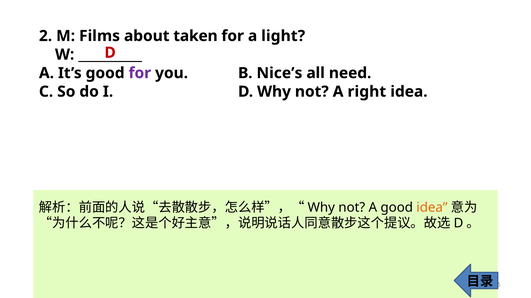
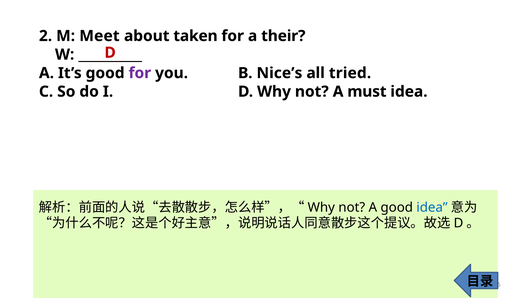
Films: Films -> Meet
light: light -> their
need: need -> tried
right: right -> must
idea at (432, 208) colour: orange -> blue
